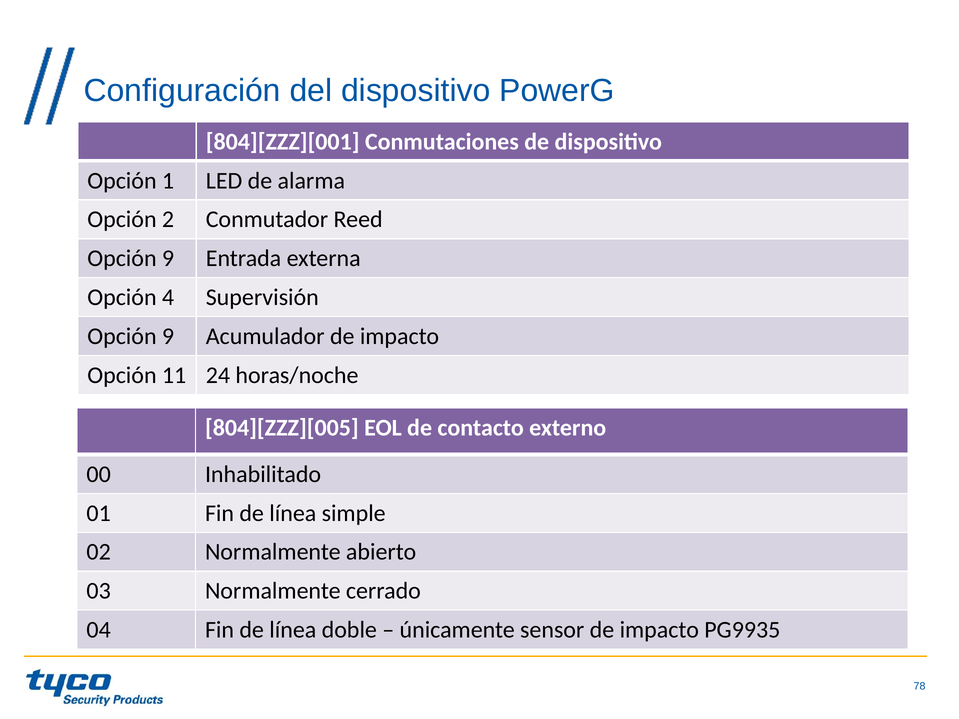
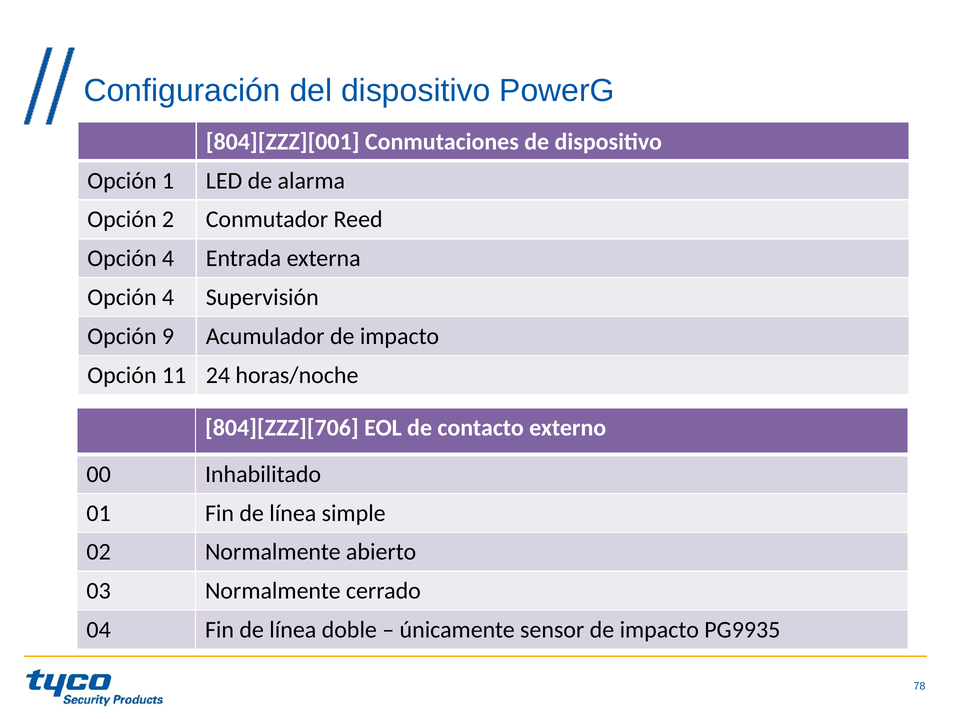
9 at (168, 259): 9 -> 4
804][ZZZ][005: 804][ZZZ][005 -> 804][ZZZ][706
